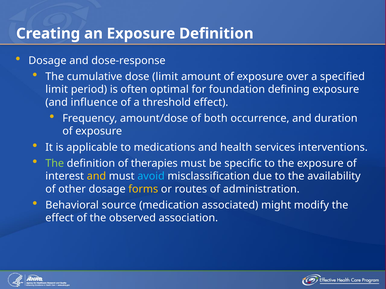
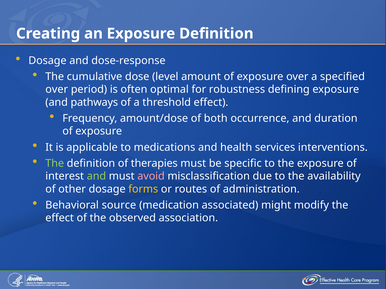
dose limit: limit -> level
limit at (57, 90): limit -> over
foundation: foundation -> robustness
influence: influence -> pathways
and at (96, 176) colour: yellow -> light green
avoid colour: light blue -> pink
